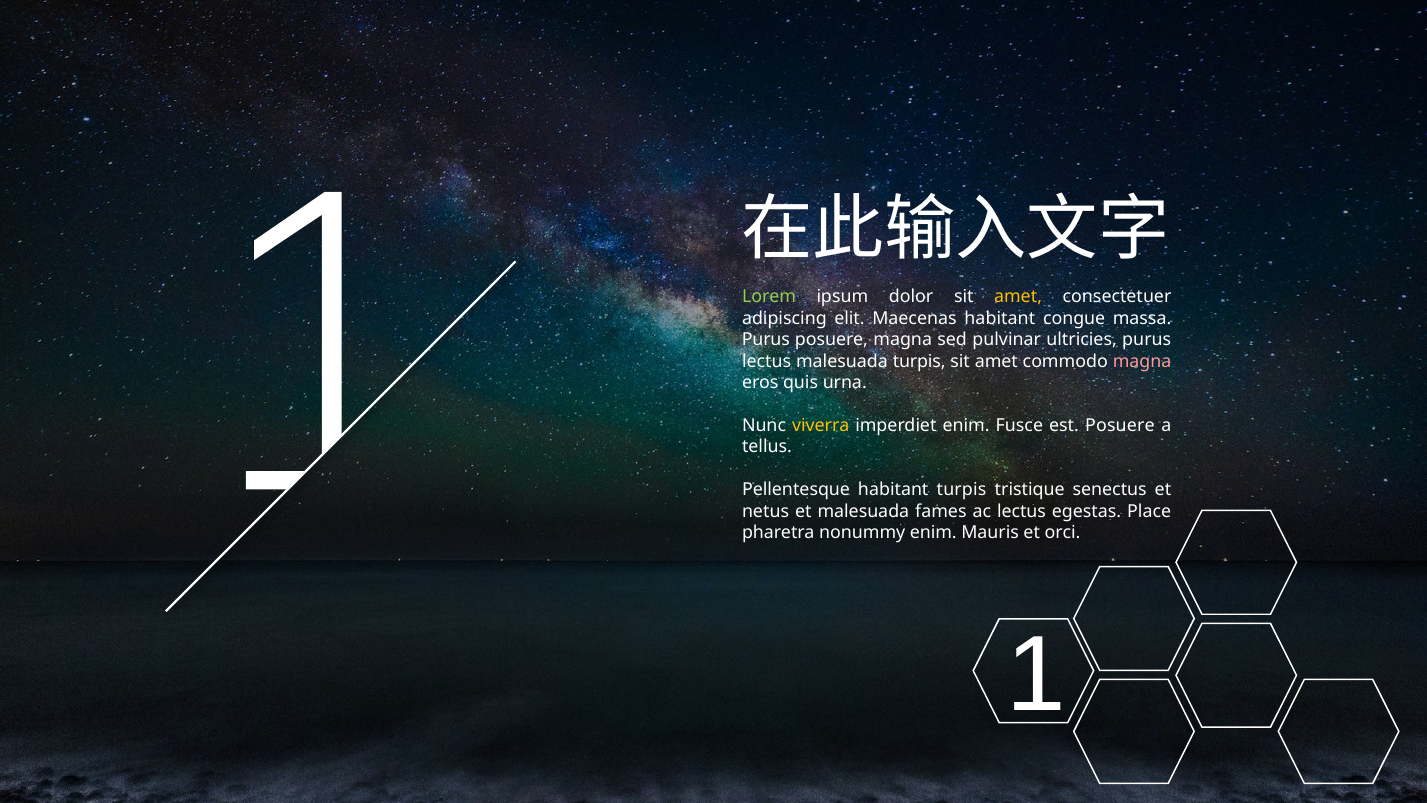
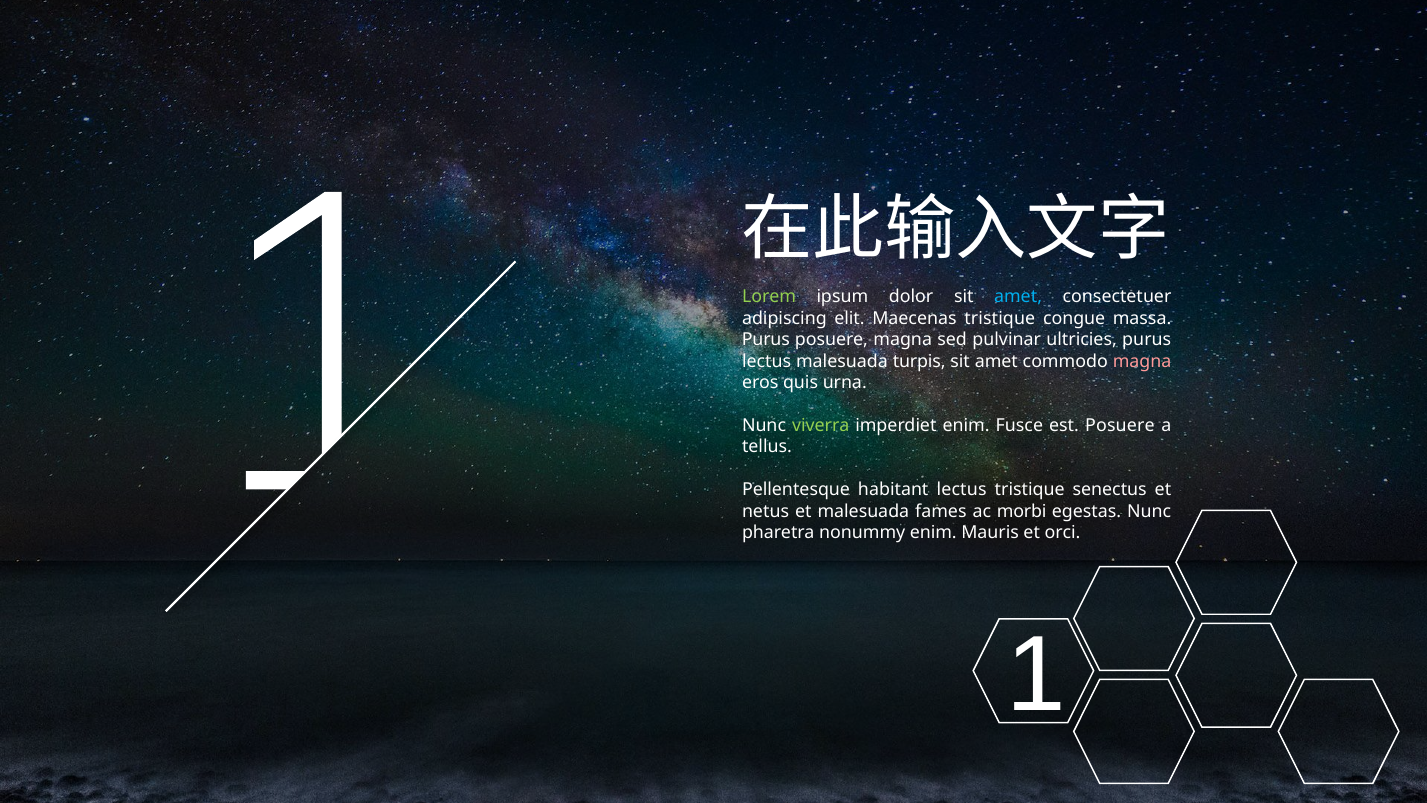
amet at (1018, 297) colour: yellow -> light blue
Maecenas habitant: habitant -> tristique
viverra colour: yellow -> light green
habitant turpis: turpis -> lectus
ac lectus: lectus -> morbi
egestas Place: Place -> Nunc
